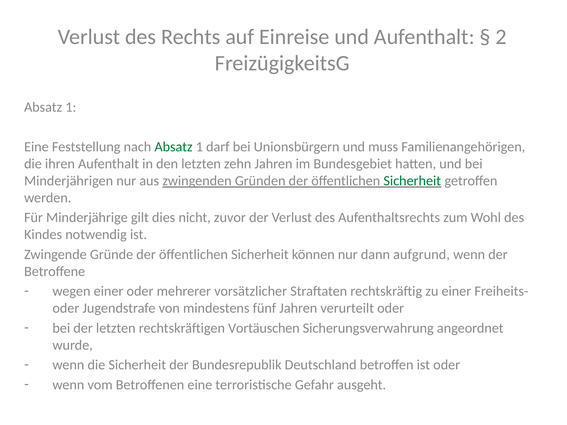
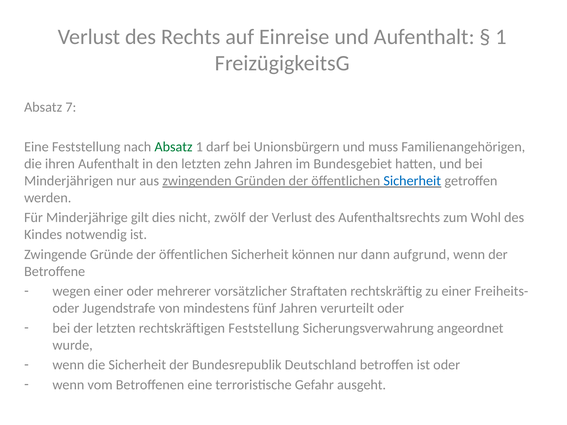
2 at (501, 37): 2 -> 1
1 at (71, 107): 1 -> 7
Sicherheit at (412, 181) colour: green -> blue
zuvor: zuvor -> zwölf
rechtskräftigen Vortäuschen: Vortäuschen -> Feststellung
